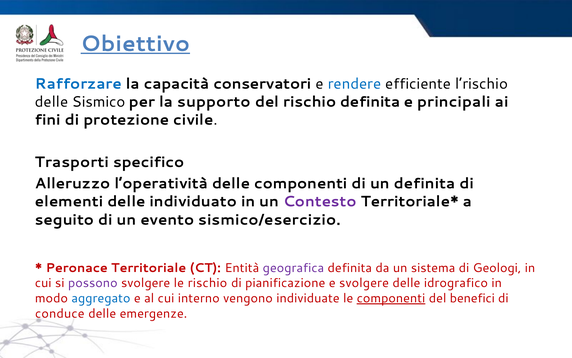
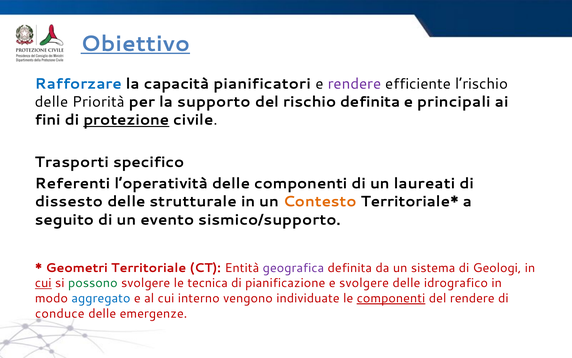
conservatori: conservatori -> pianificatori
rendere at (354, 84) colour: blue -> purple
Sismico: Sismico -> Priorità
protezione underline: none -> present
Alleruzzo: Alleruzzo -> Referenti
un definita: definita -> laureati
elementi: elementi -> dissesto
individuato: individuato -> strutturale
Contesto colour: purple -> orange
sismico/esercizio: sismico/esercizio -> sismico/supporto
Peronace: Peronace -> Geometri
cui at (43, 283) underline: none -> present
possono colour: purple -> green
le rischio: rischio -> tecnica
del benefici: benefici -> rendere
